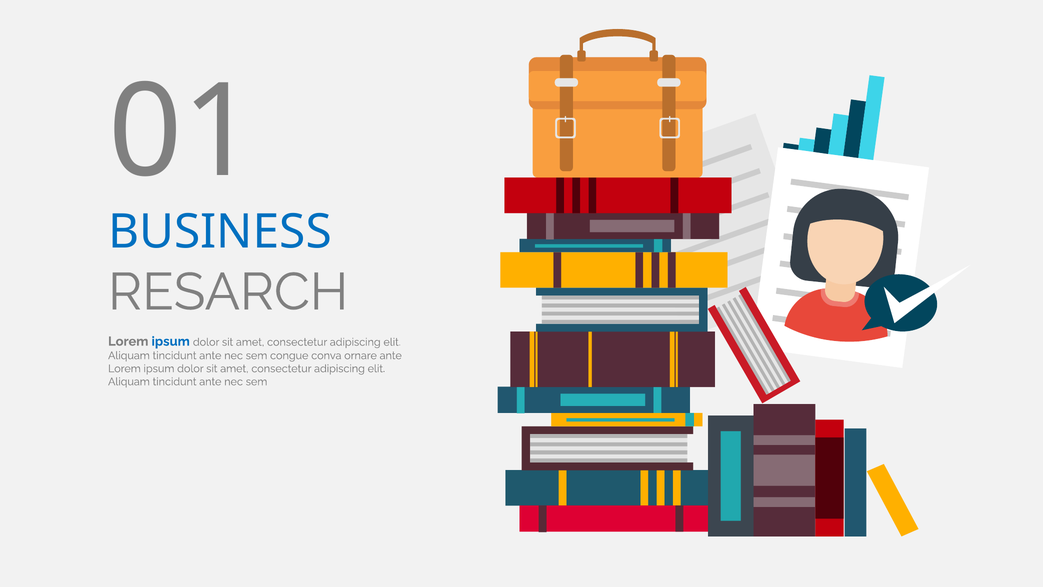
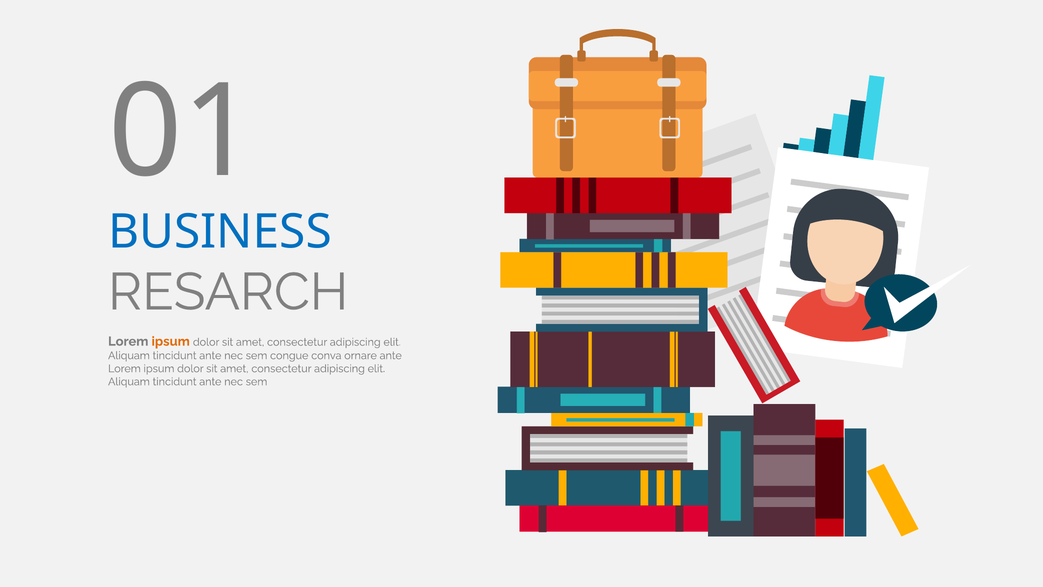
ipsum at (171, 341) colour: blue -> orange
